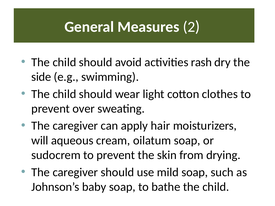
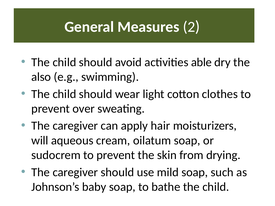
rash: rash -> able
side: side -> also
